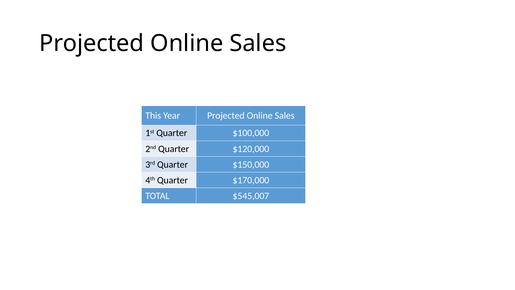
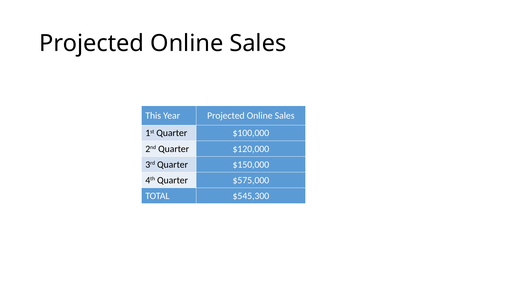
$170,000: $170,000 -> $575,000
$545,007: $545,007 -> $545,300
